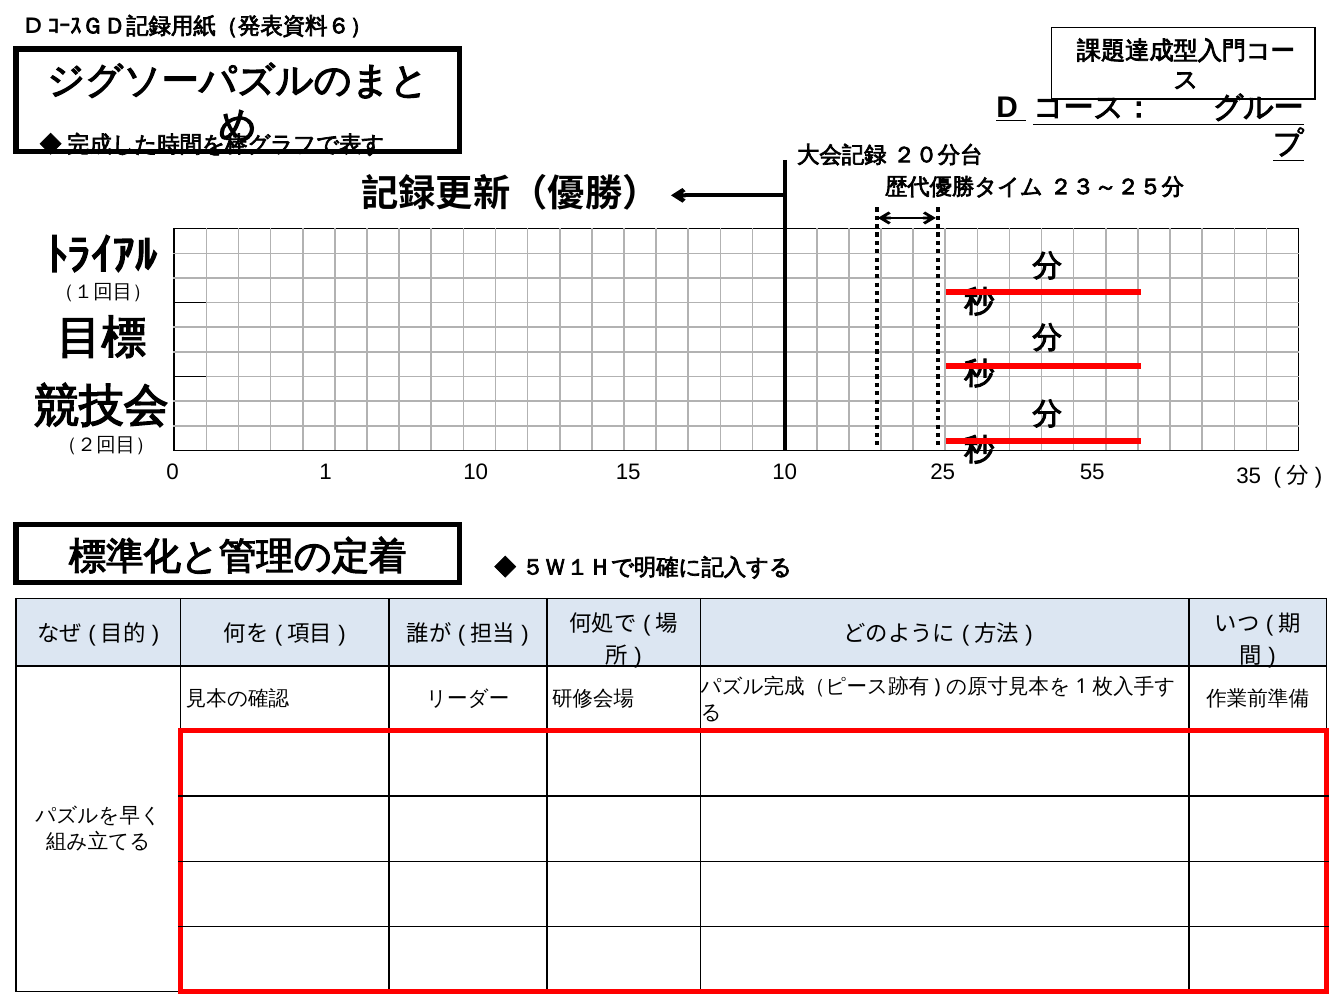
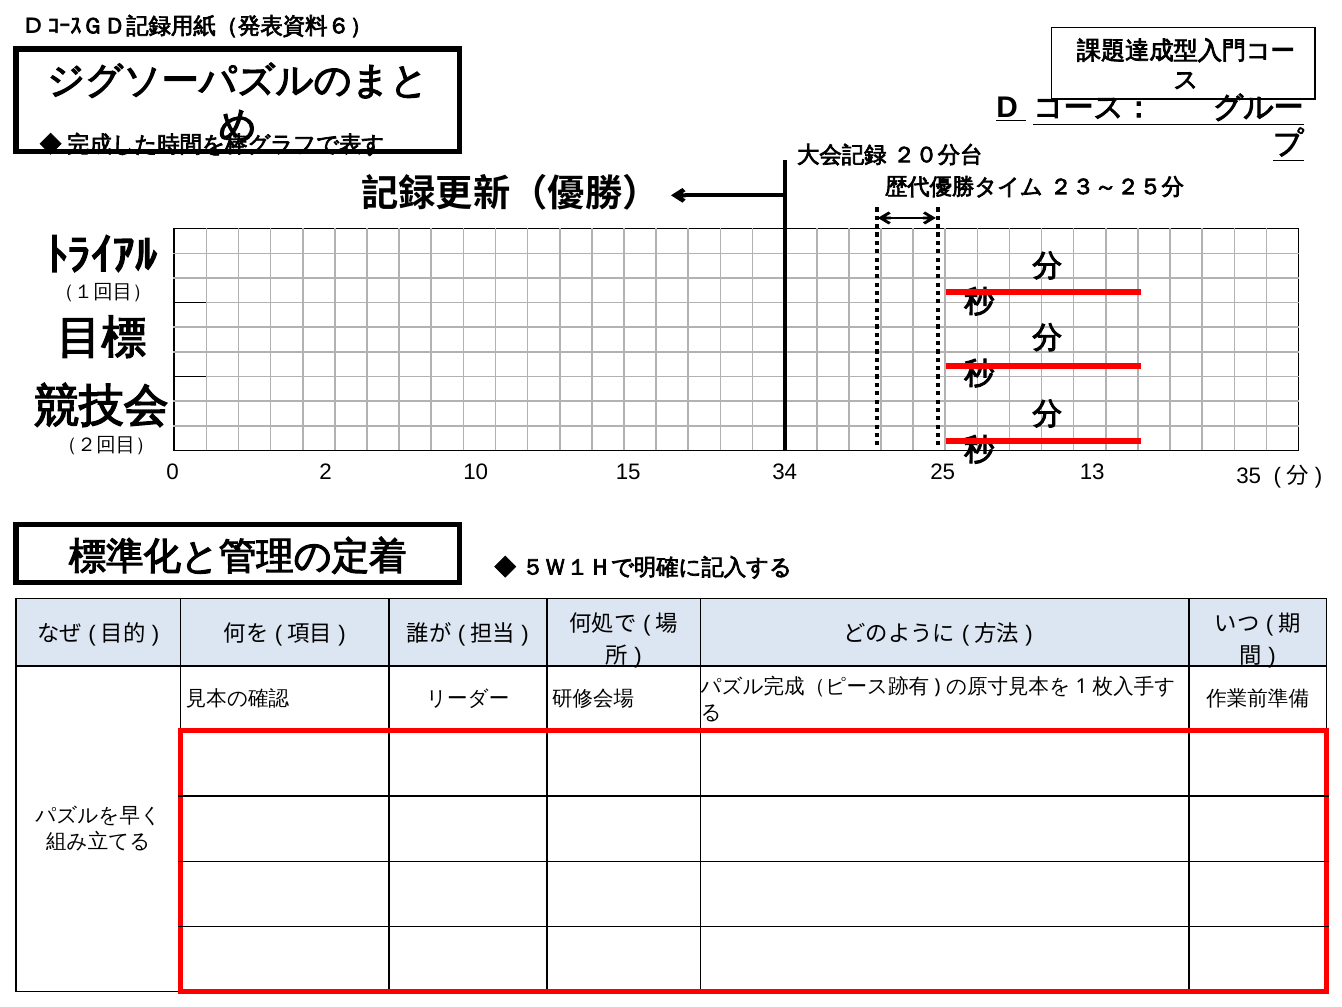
0 1: 1 -> 2
15 10: 10 -> 34
55: 55 -> 13
